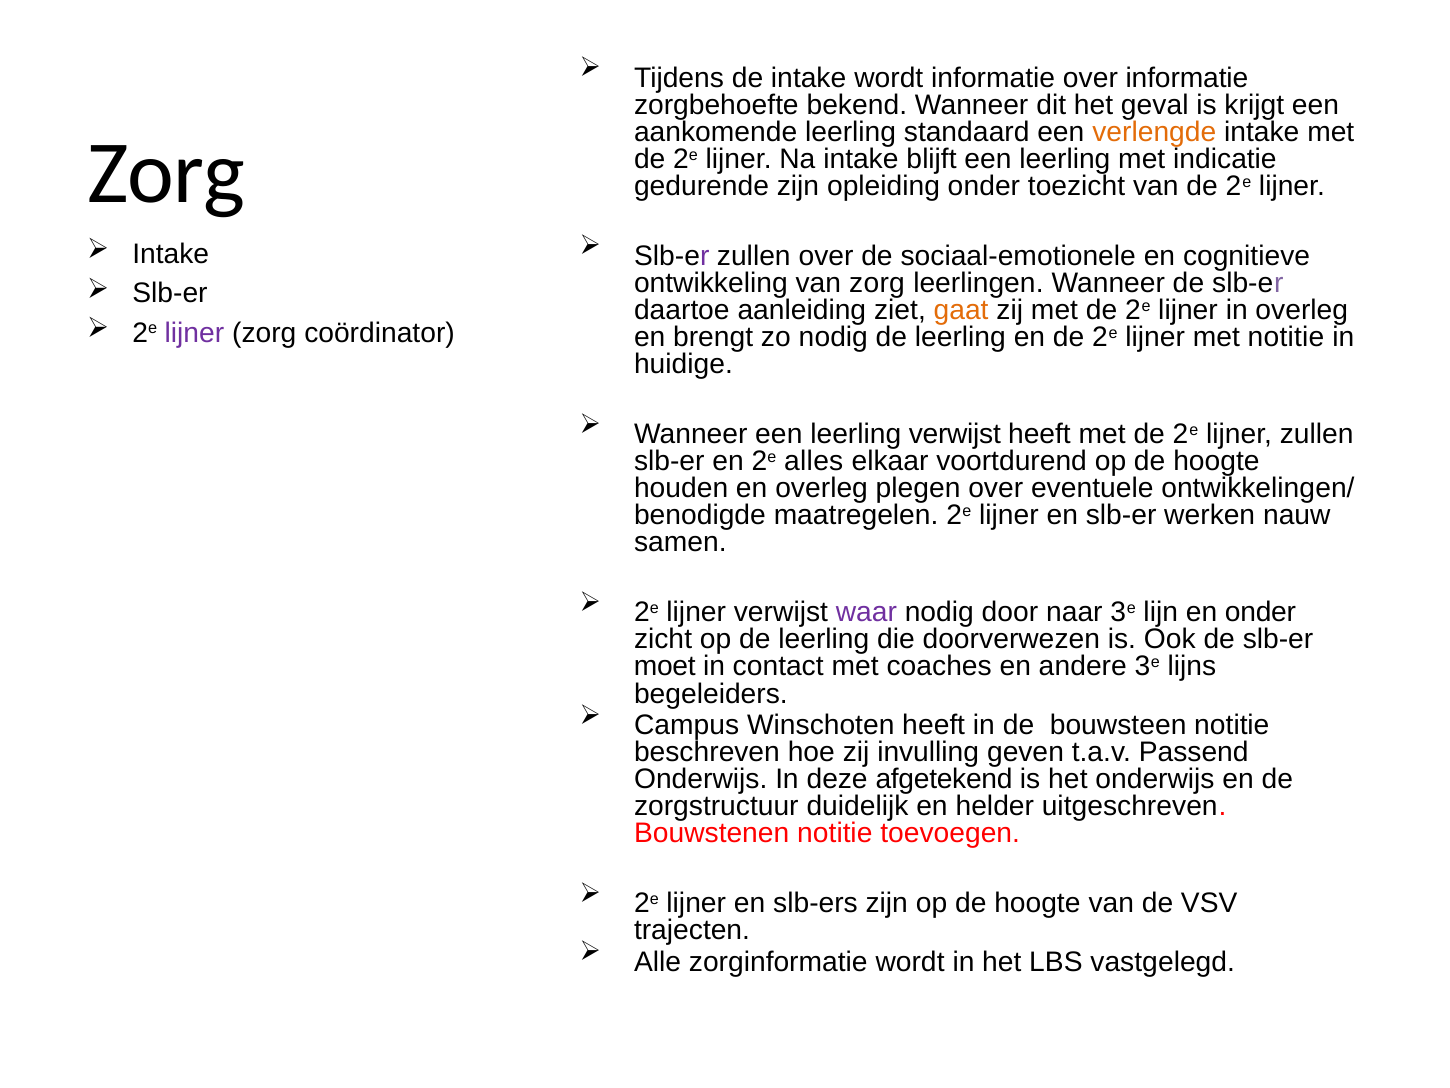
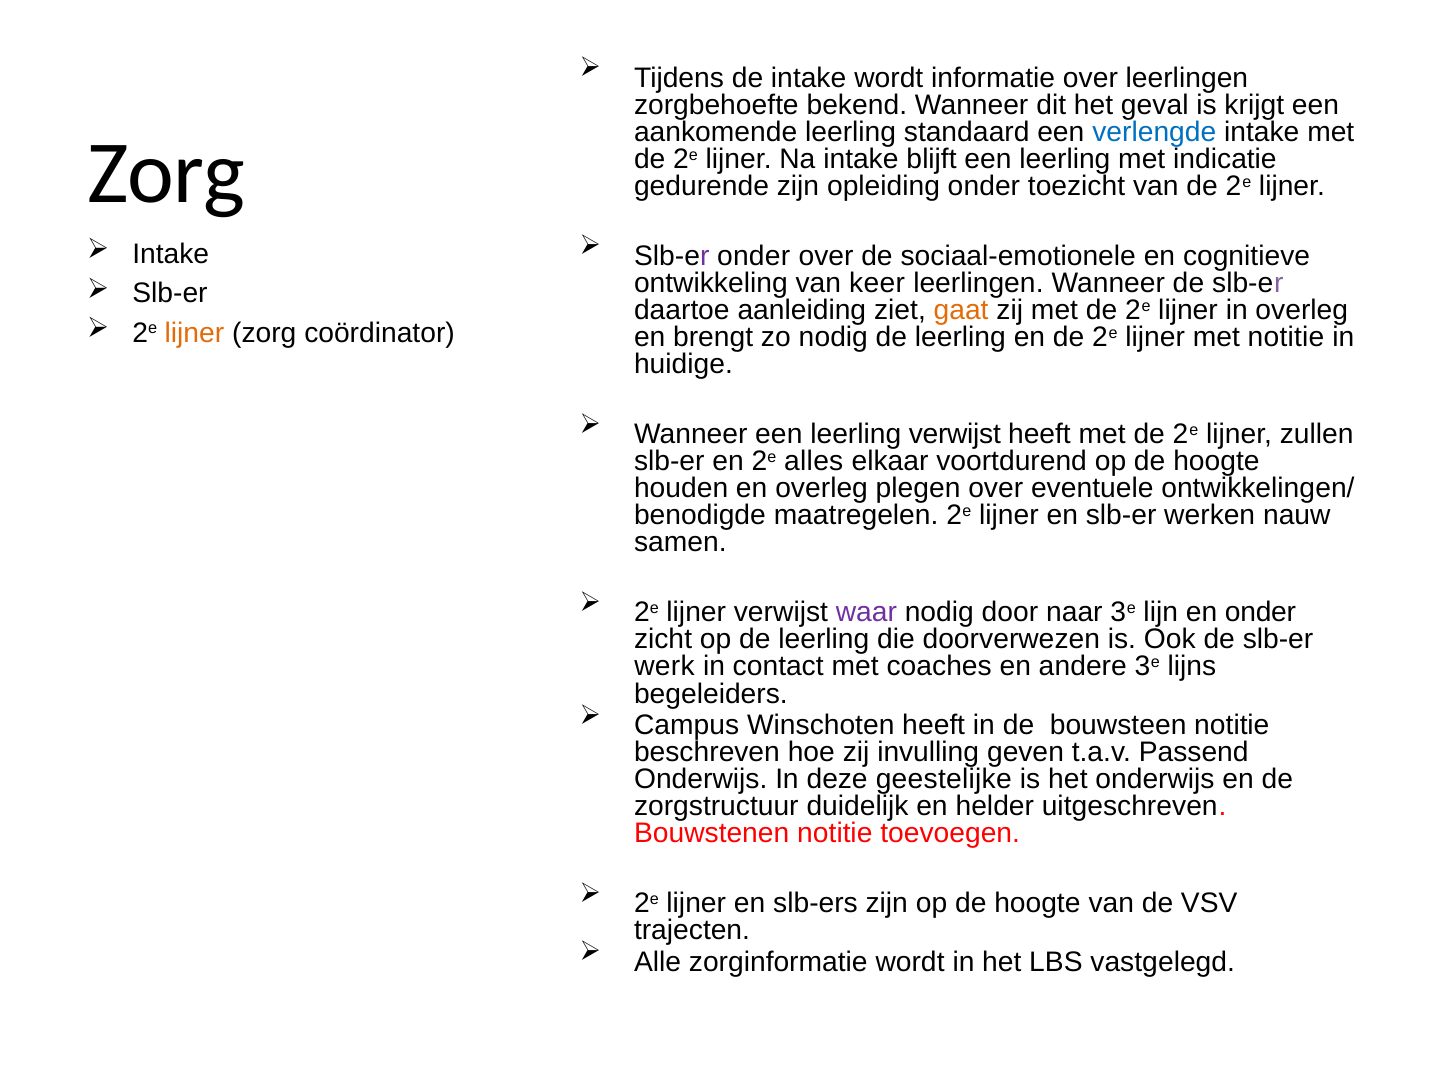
over informatie: informatie -> leerlingen
verlengde colour: orange -> blue
Slb-er zullen: zullen -> onder
van zorg: zorg -> keer
lijner at (194, 333) colour: purple -> orange
moet: moet -> werk
afgetekend: afgetekend -> geestelijke
